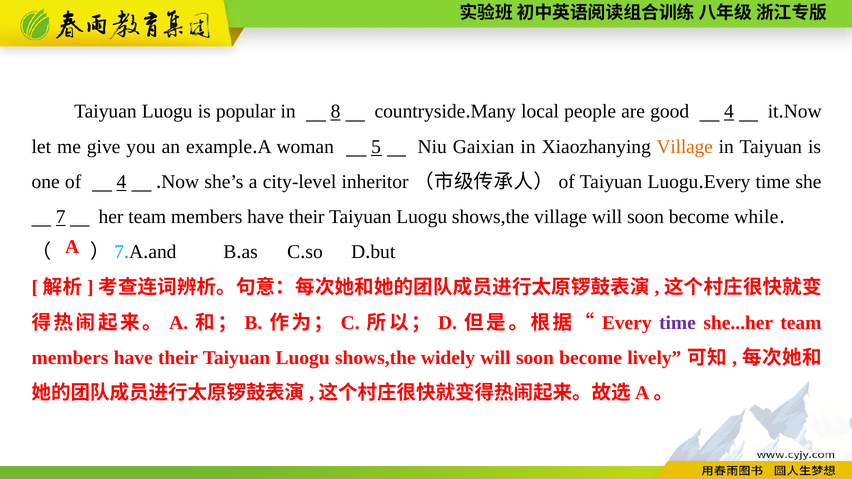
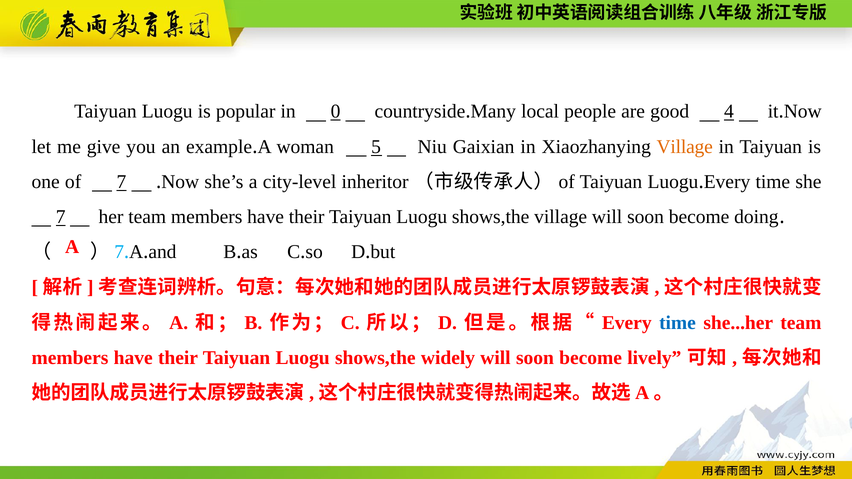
8: 8 -> 0
of 4: 4 -> 7
while: while -> doing
time at (678, 323) colour: purple -> blue
